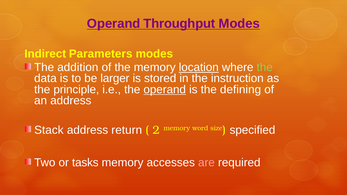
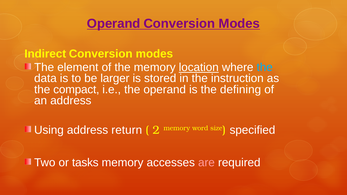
Operand Throughput: Throughput -> Conversion
Indirect Parameters: Parameters -> Conversion
addition: addition -> element
the at (265, 67) colour: light green -> light blue
principle: principle -> compact
operand at (165, 90) underline: present -> none
Stack: Stack -> Using
